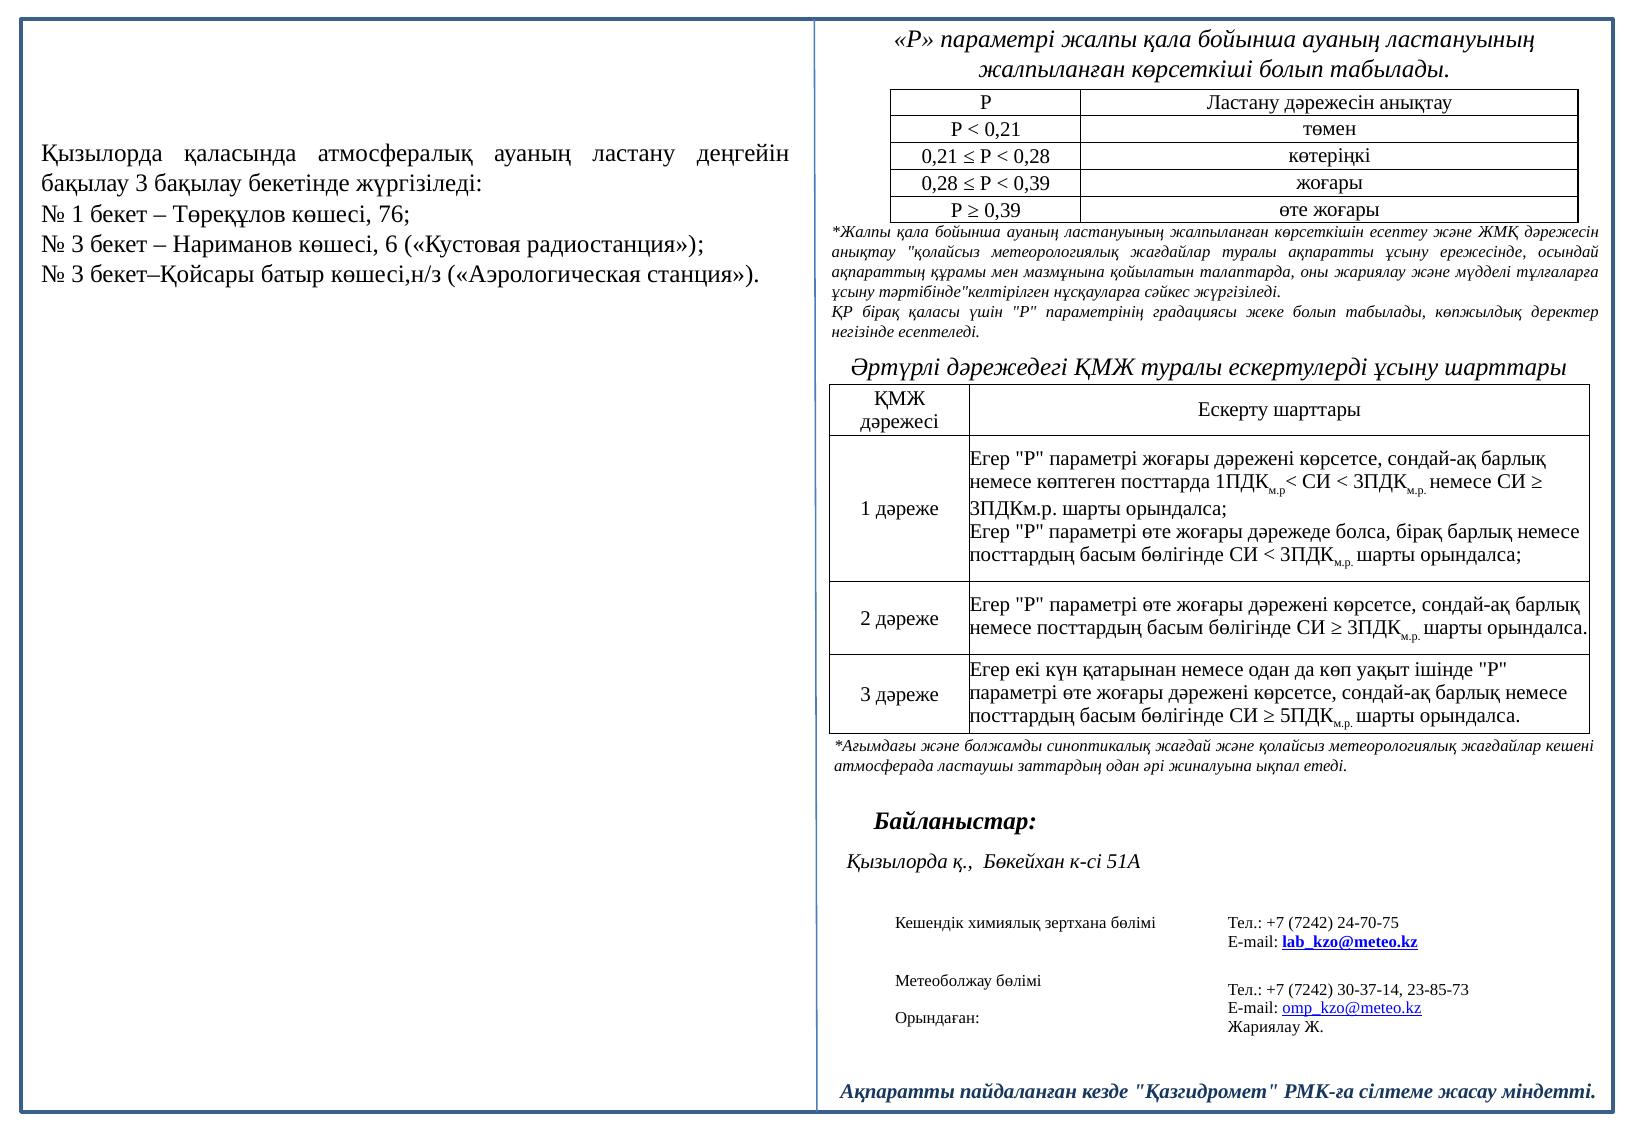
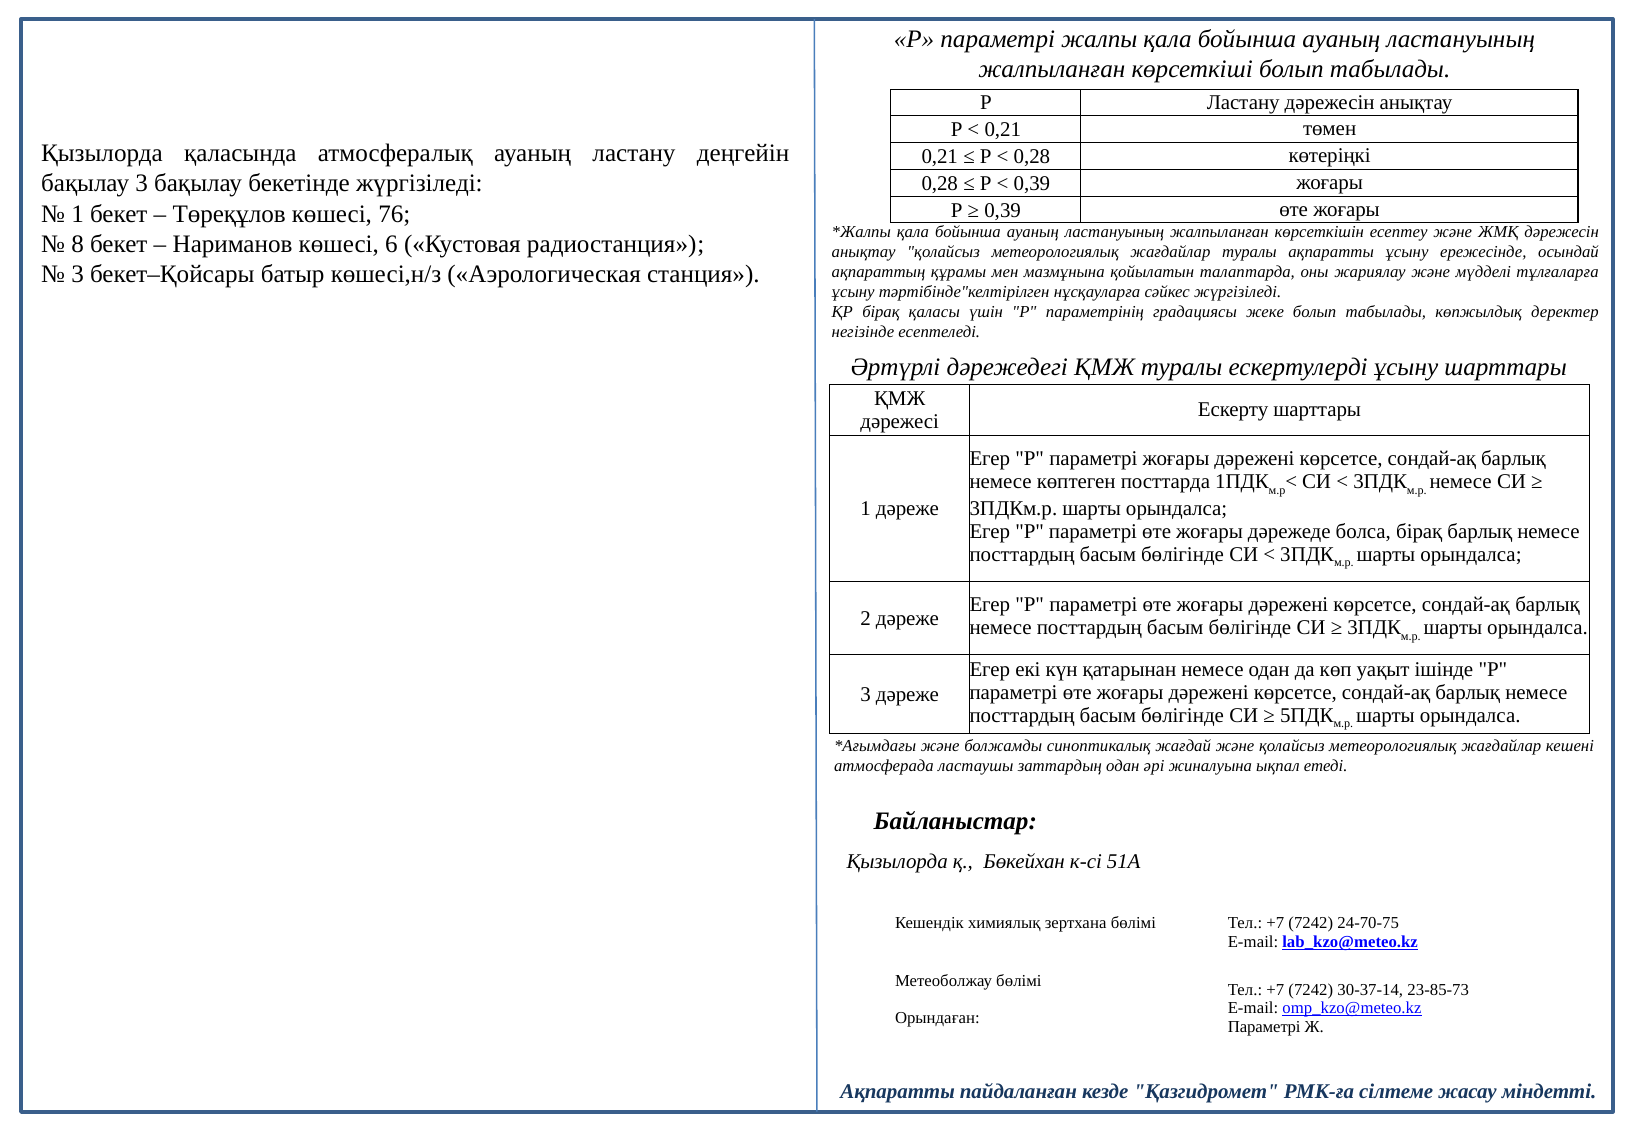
3 at (78, 244): 3 -> 8
Жариялау at (1264, 1027): Жариялау -> Параметрі
